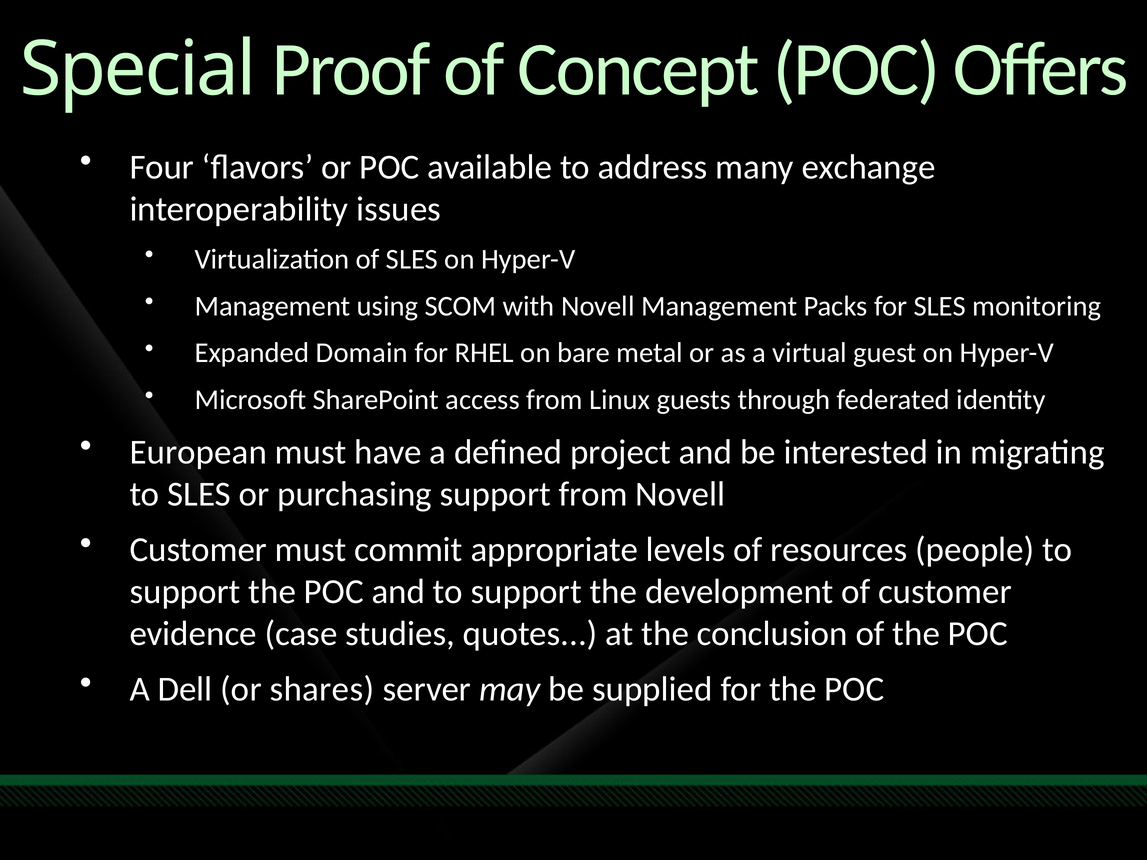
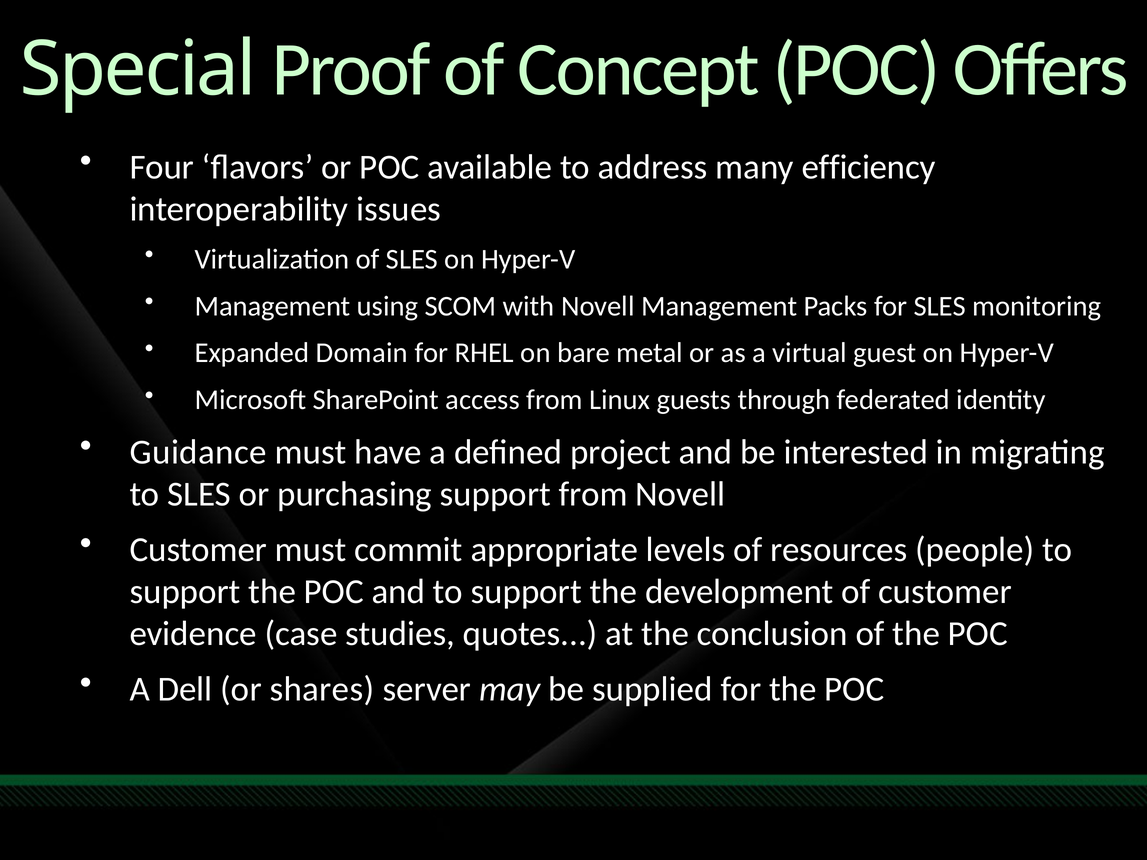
exchange: exchange -> efficiency
European: European -> Guidance
